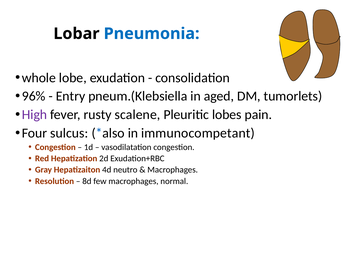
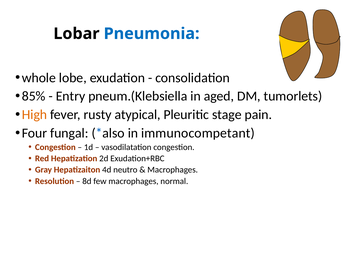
96%: 96% -> 85%
High colour: purple -> orange
scalene: scalene -> atypical
lobes: lobes -> stage
sulcus: sulcus -> fungal
